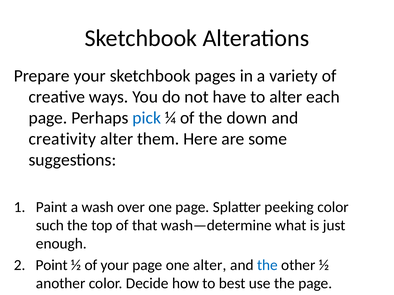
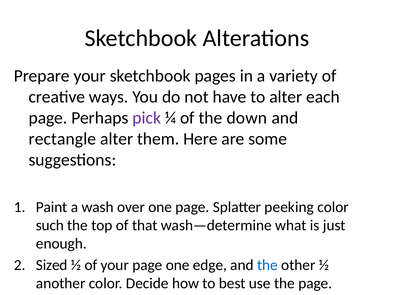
pick colour: blue -> purple
creativity: creativity -> rectangle
Point: Point -> Sized
one alter: alter -> edge
